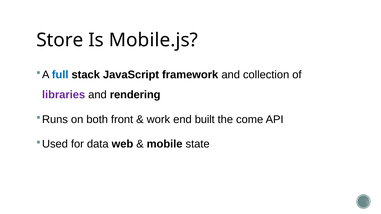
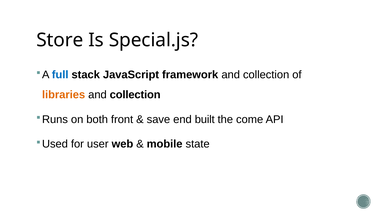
Mobile.js: Mobile.js -> Special.js
libraries colour: purple -> orange
rendering at (135, 95): rendering -> collection
work: work -> save
data: data -> user
